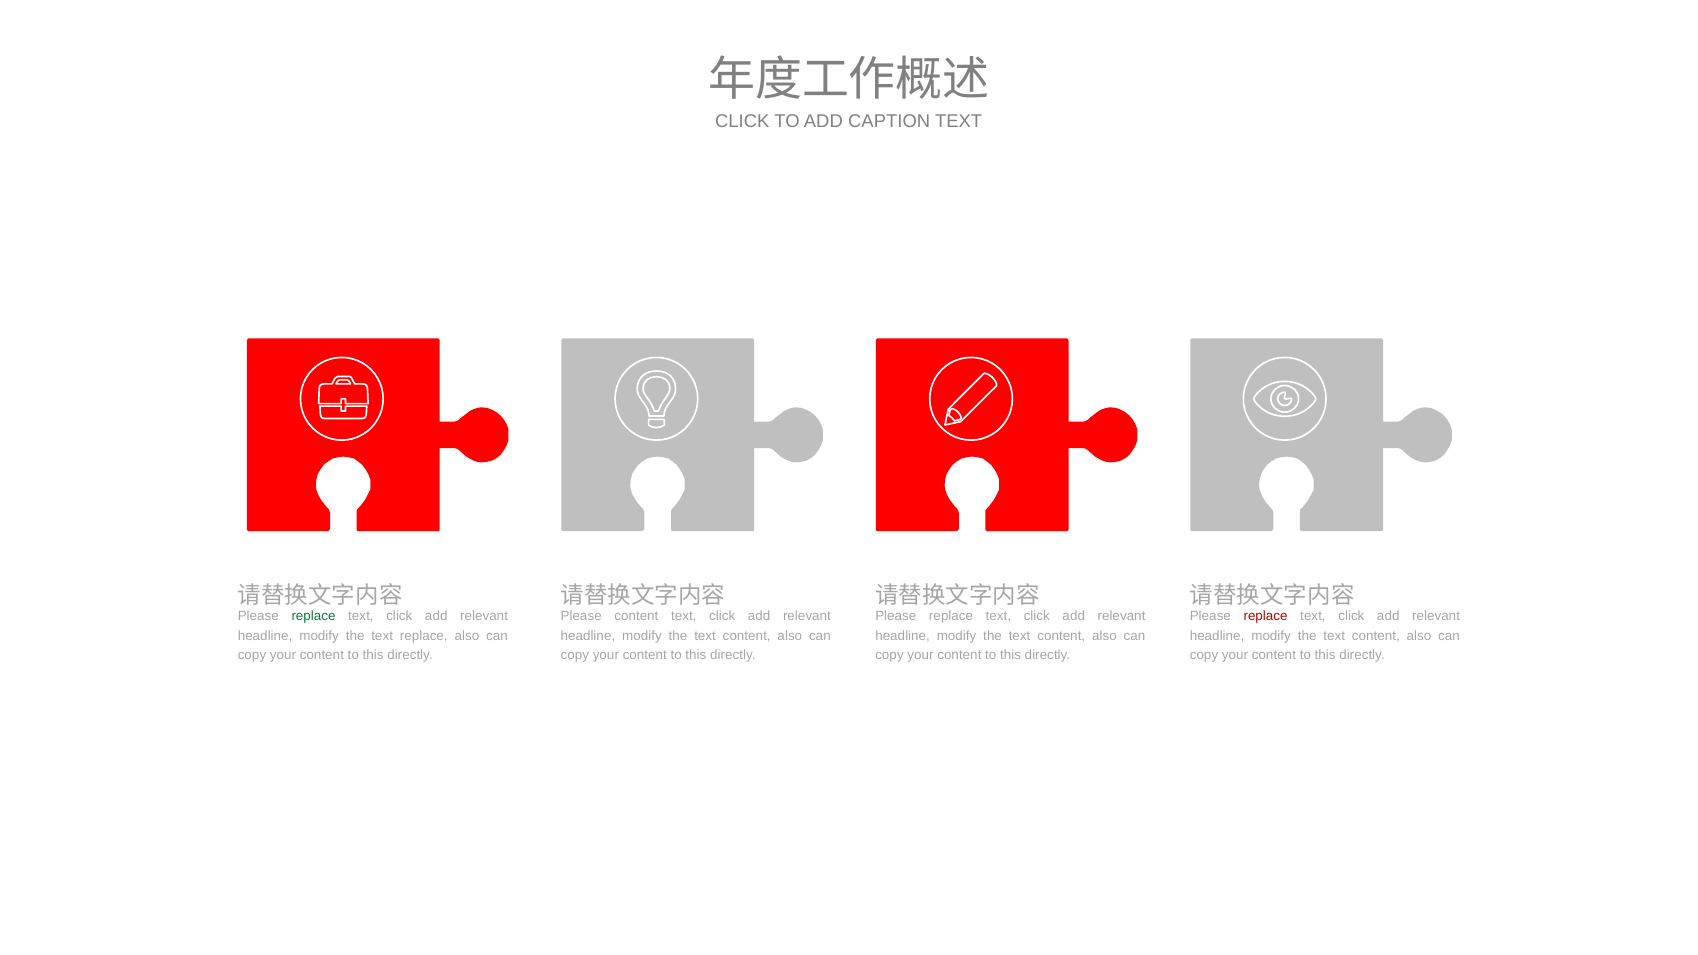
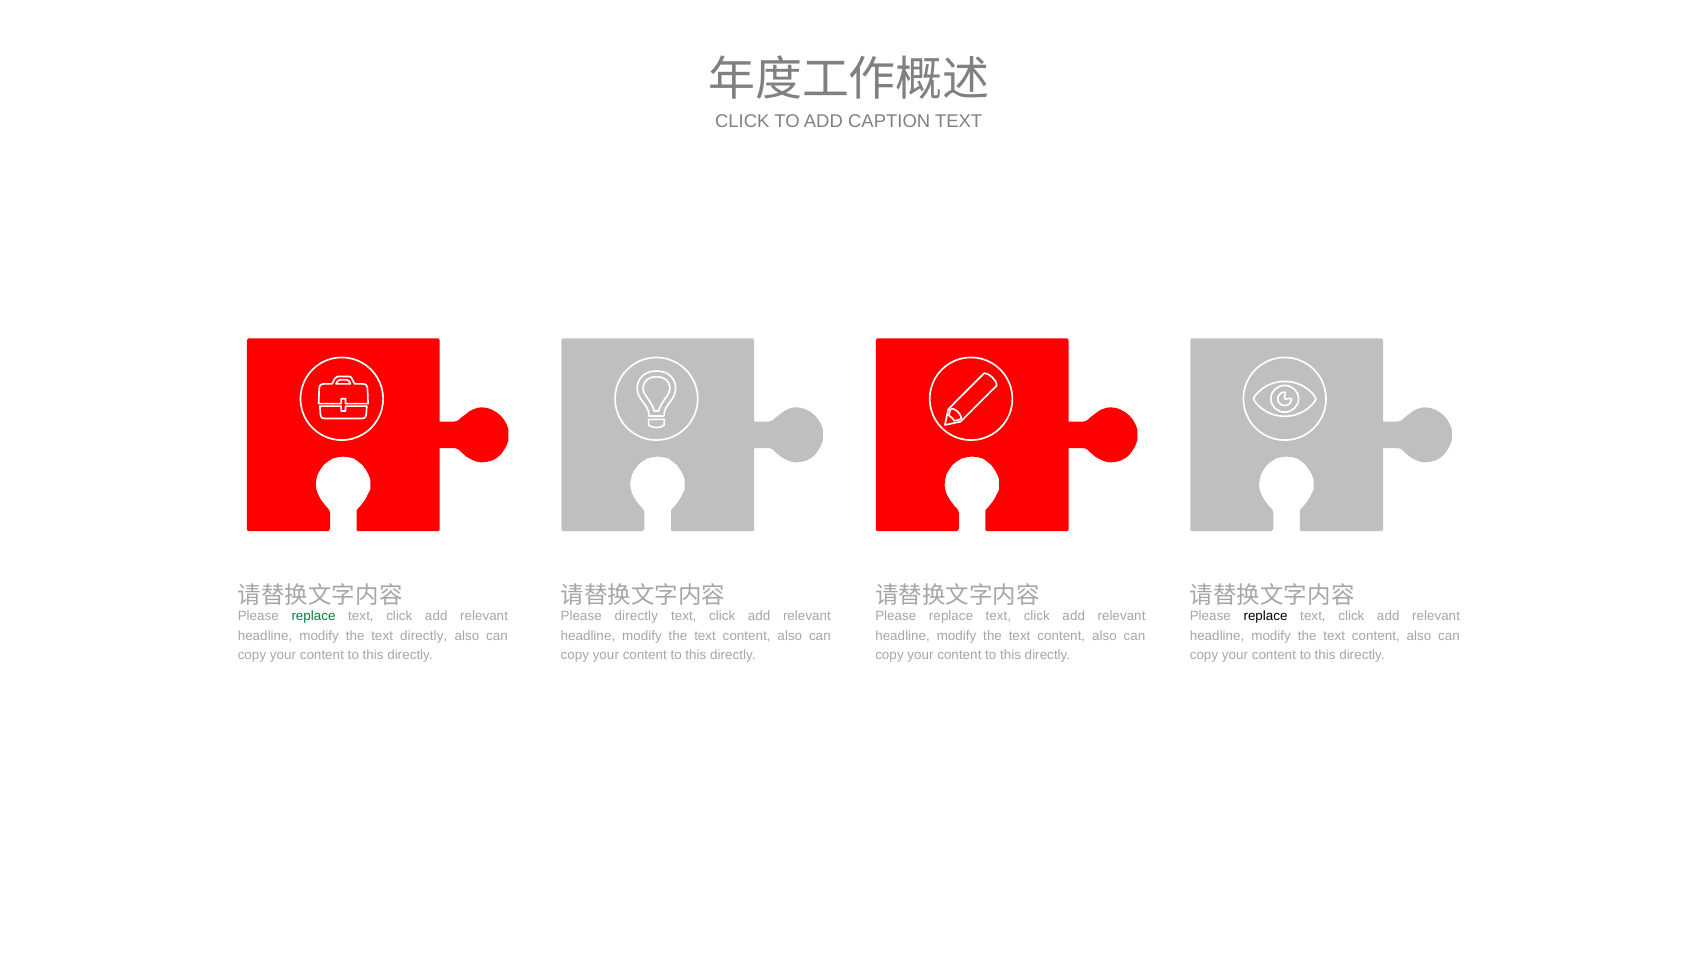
Please content: content -> directly
replace at (1266, 617) colour: red -> black
text replace: replace -> directly
